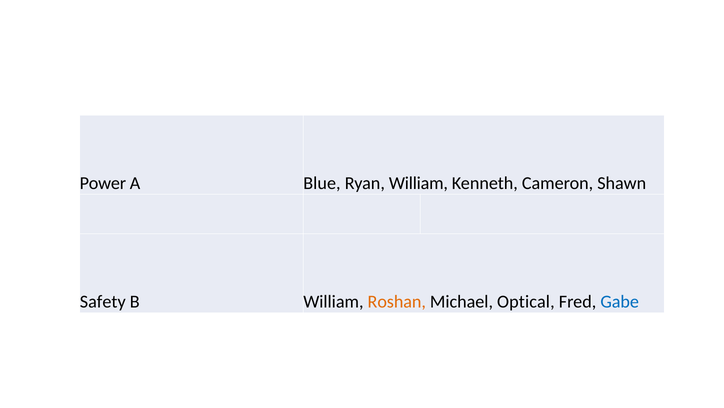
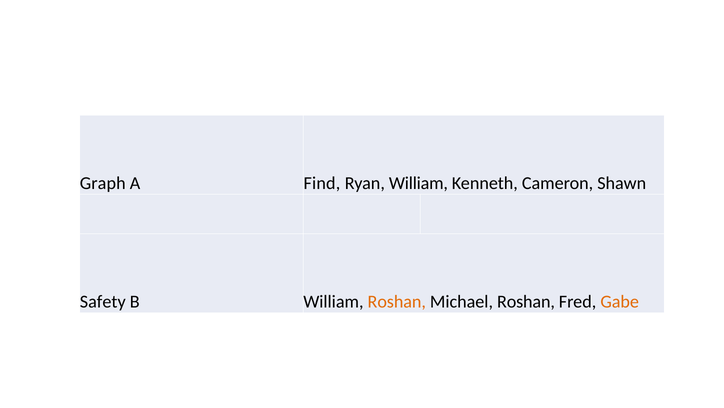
Power: Power -> Graph
Blue: Blue -> Find
Michael Optical: Optical -> Roshan
Gabe colour: blue -> orange
